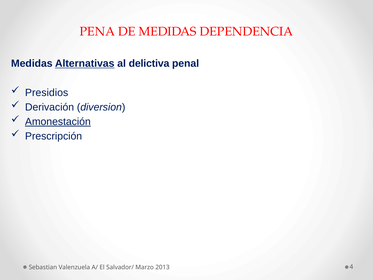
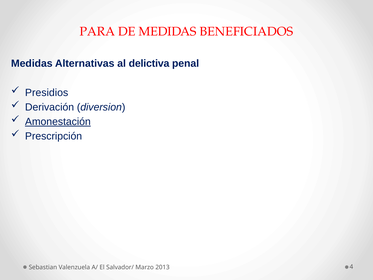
PENA: PENA -> PARA
DEPENDENCIA: DEPENDENCIA -> BENEFICIADOS
Alternativas underline: present -> none
